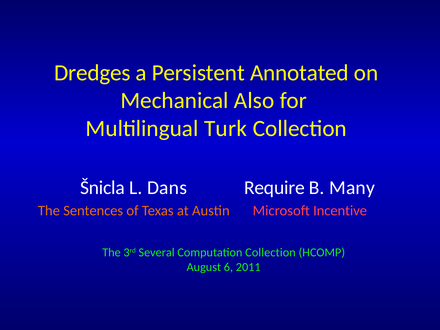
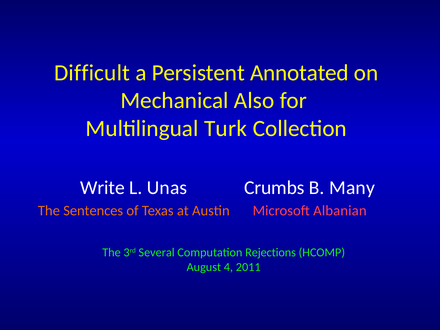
Dredges: Dredges -> Difficult
Šnicla: Šnicla -> Write
Dans: Dans -> Unas
Require: Require -> Crumbs
Incentive: Incentive -> Albanian
Computation Collection: Collection -> Rejections
6: 6 -> 4
